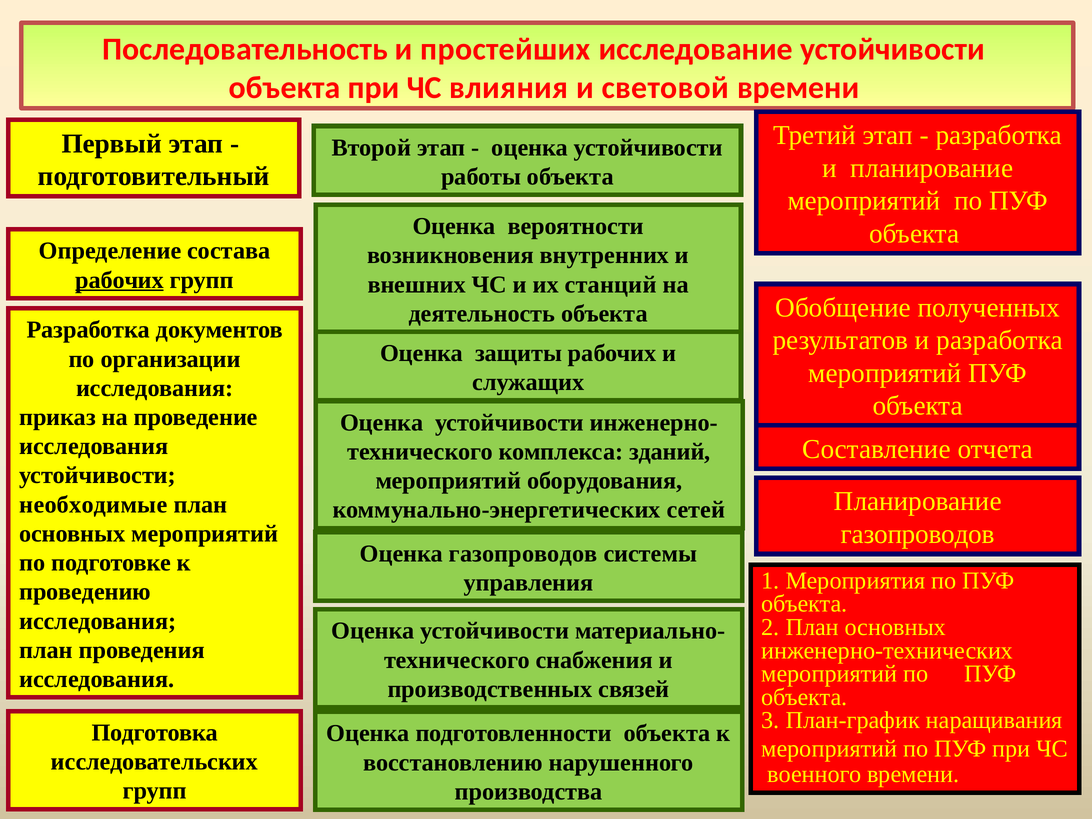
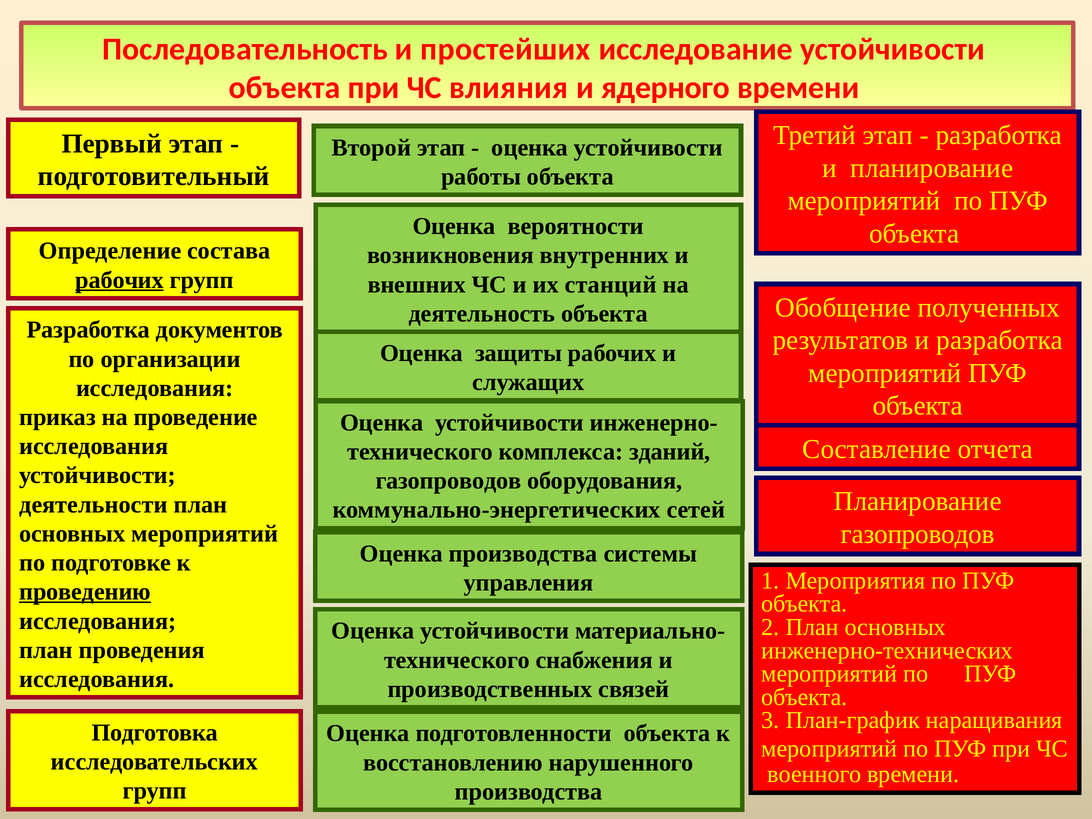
световой: световой -> ядерного
мероприятий at (448, 481): мероприятий -> газопроводов
необходимые: необходимые -> деятельности
Оценка газопроводов: газопроводов -> производства
проведению underline: none -> present
